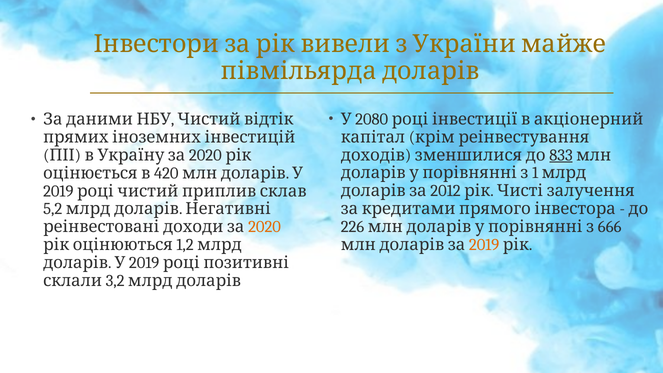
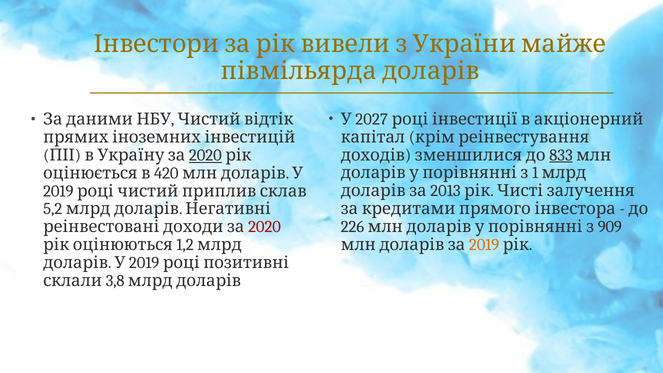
2080: 2080 -> 2027
2020 at (205, 155) underline: none -> present
2012: 2012 -> 2013
666: 666 -> 909
2020 at (265, 227) colour: orange -> red
3,2: 3,2 -> 3,8
